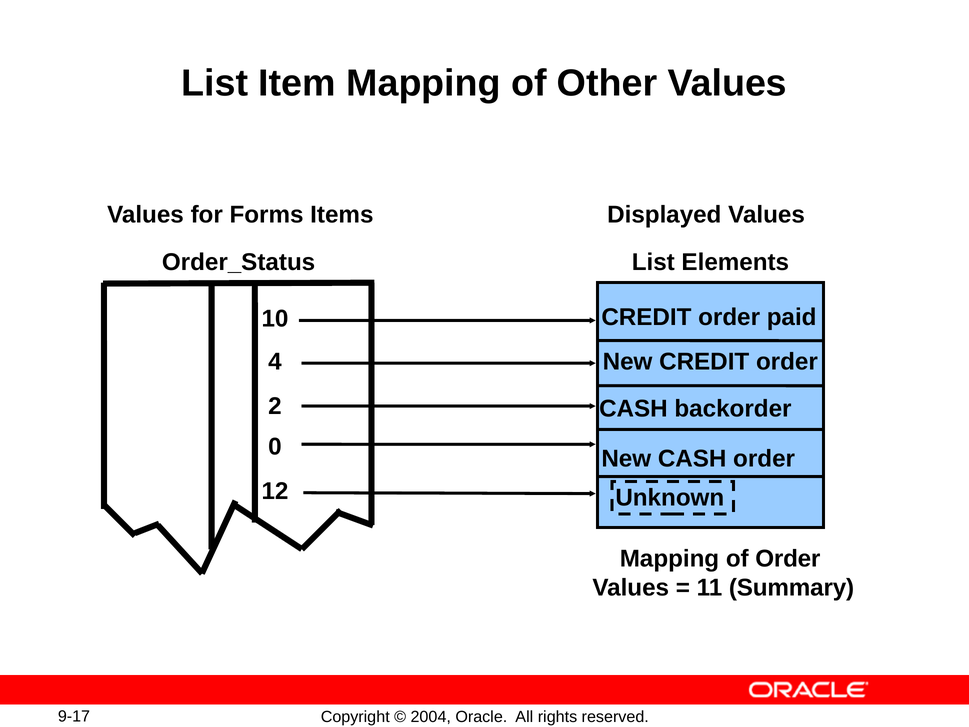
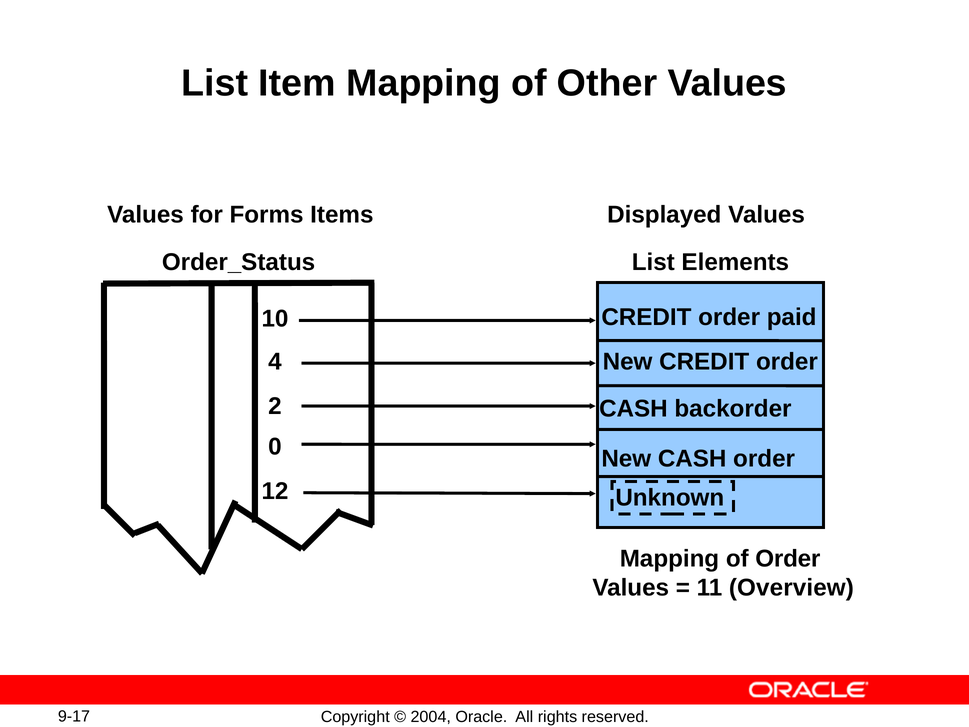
Summary: Summary -> Overview
